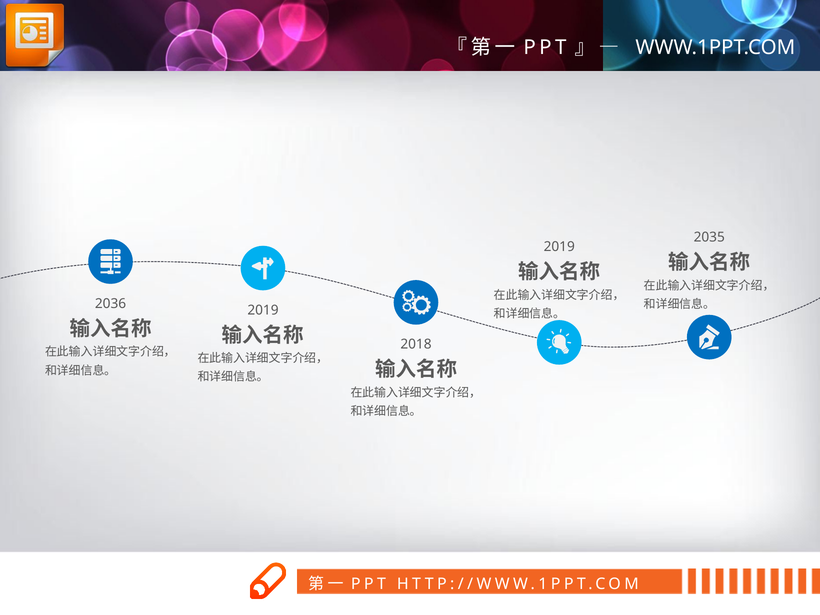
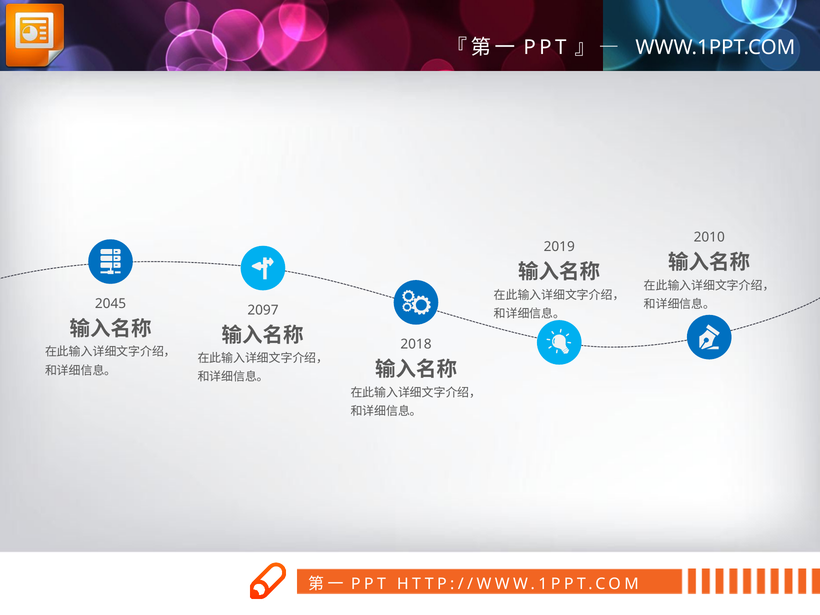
2035: 2035 -> 2010
2036: 2036 -> 2045
2019 at (263, 310): 2019 -> 2097
